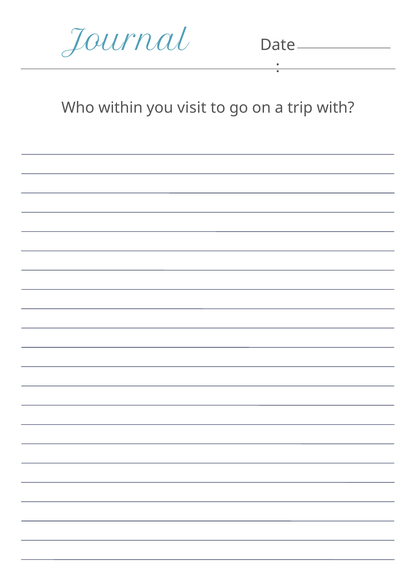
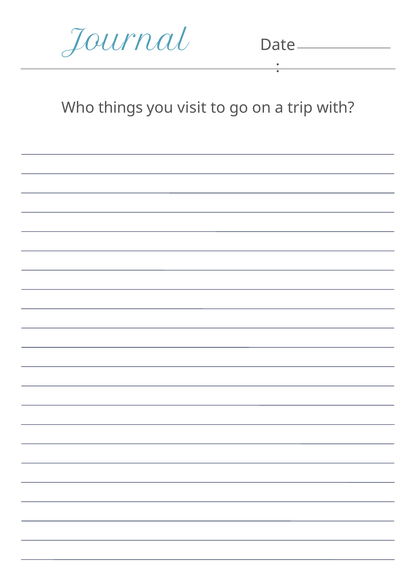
within: within -> things
